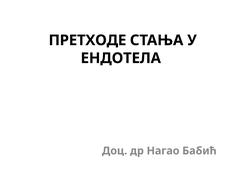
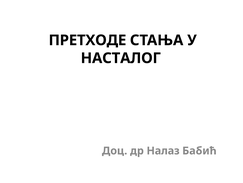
ЕНДОТЕЛА: ЕНДОТЕЛА -> НАСТАЛОГ
Нагао: Нагао -> Налаз
